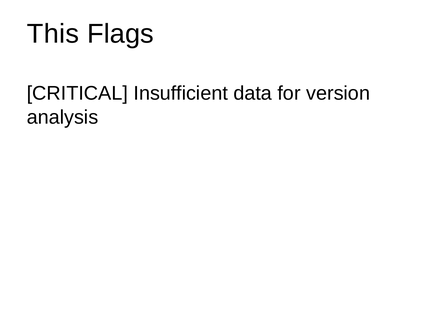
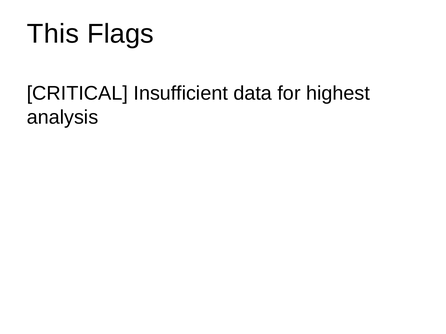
version: version -> highest
